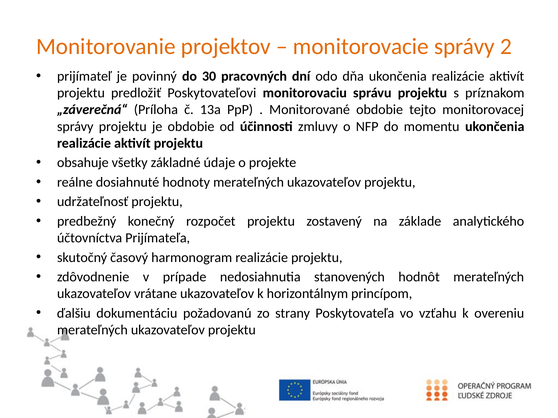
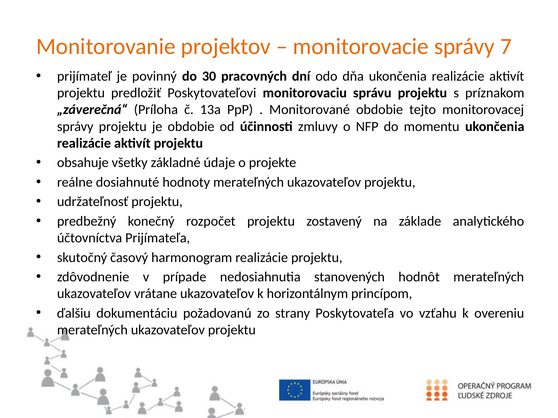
2: 2 -> 7
